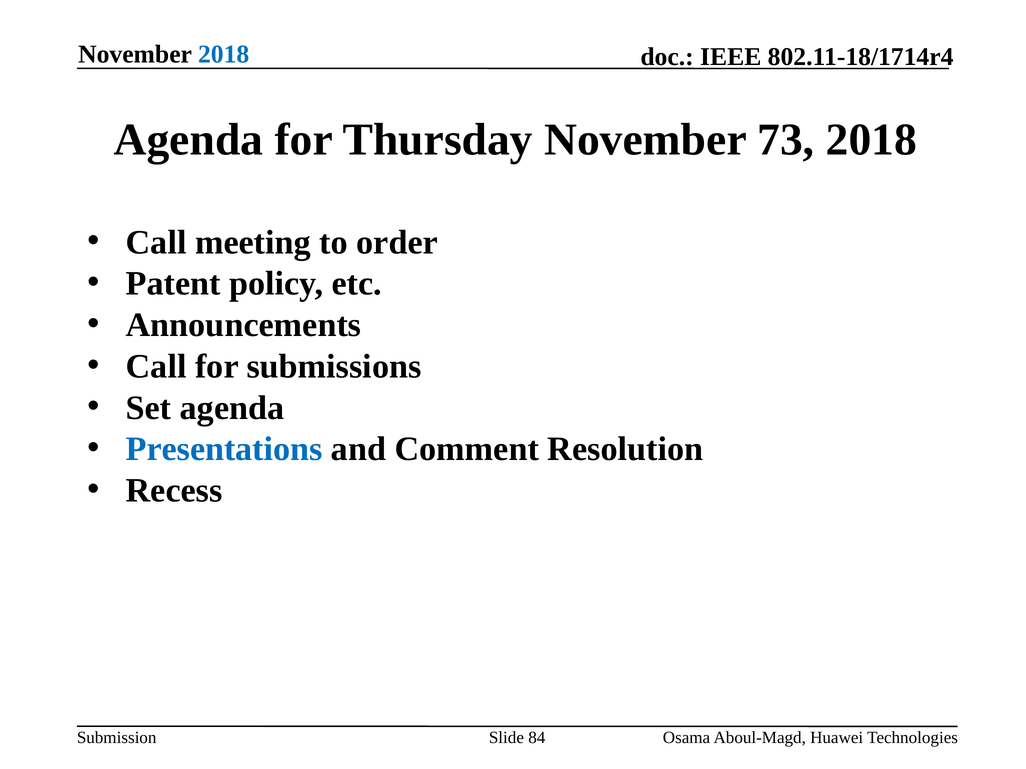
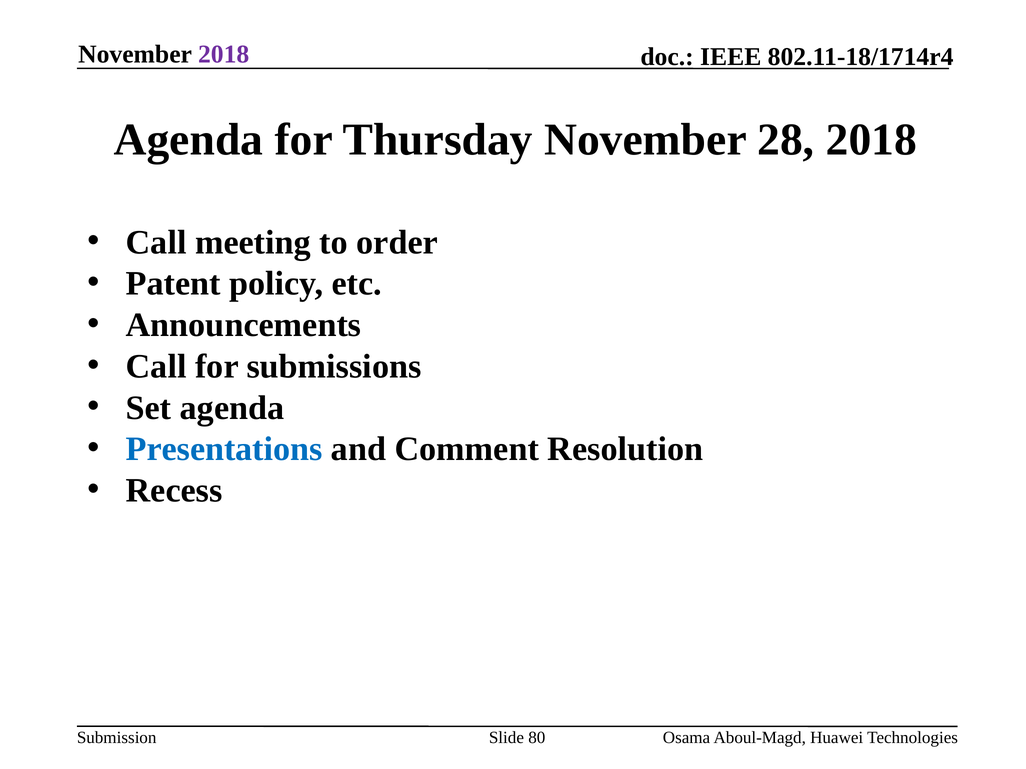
2018 at (224, 54) colour: blue -> purple
73: 73 -> 28
84: 84 -> 80
